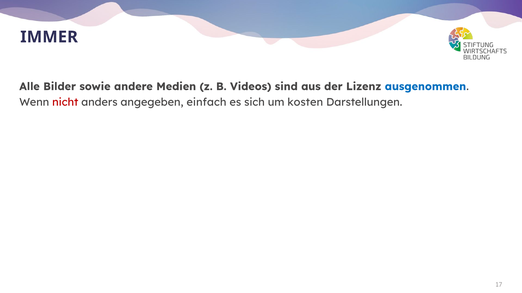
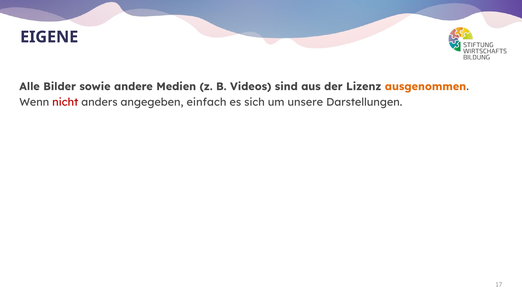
IMMER: IMMER -> EIGENE
ausgenommen colour: blue -> orange
kosten: kosten -> unsere
